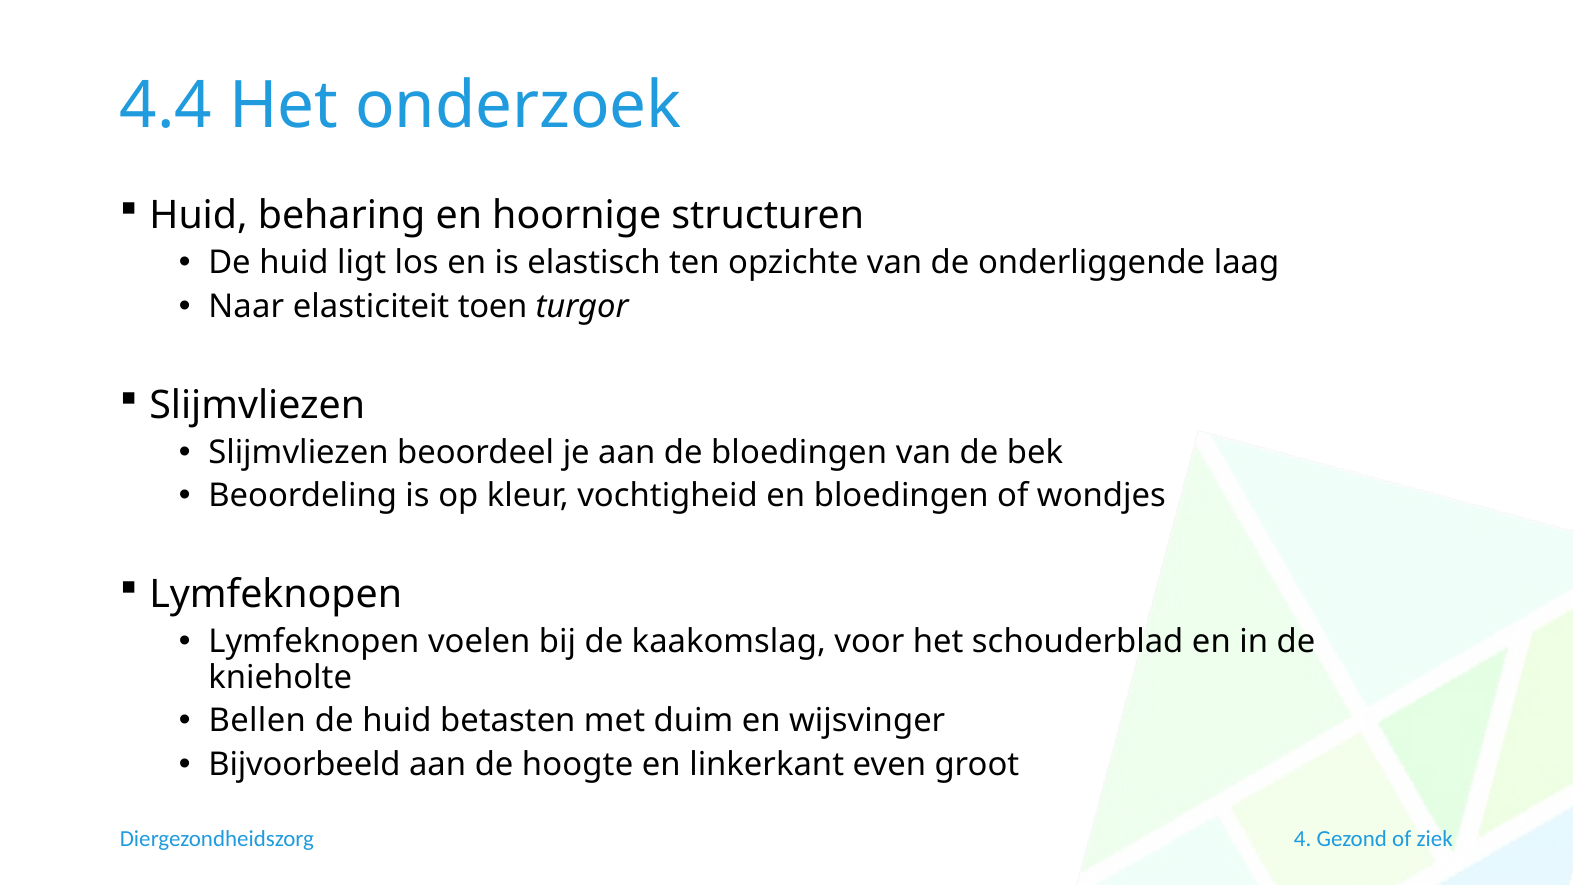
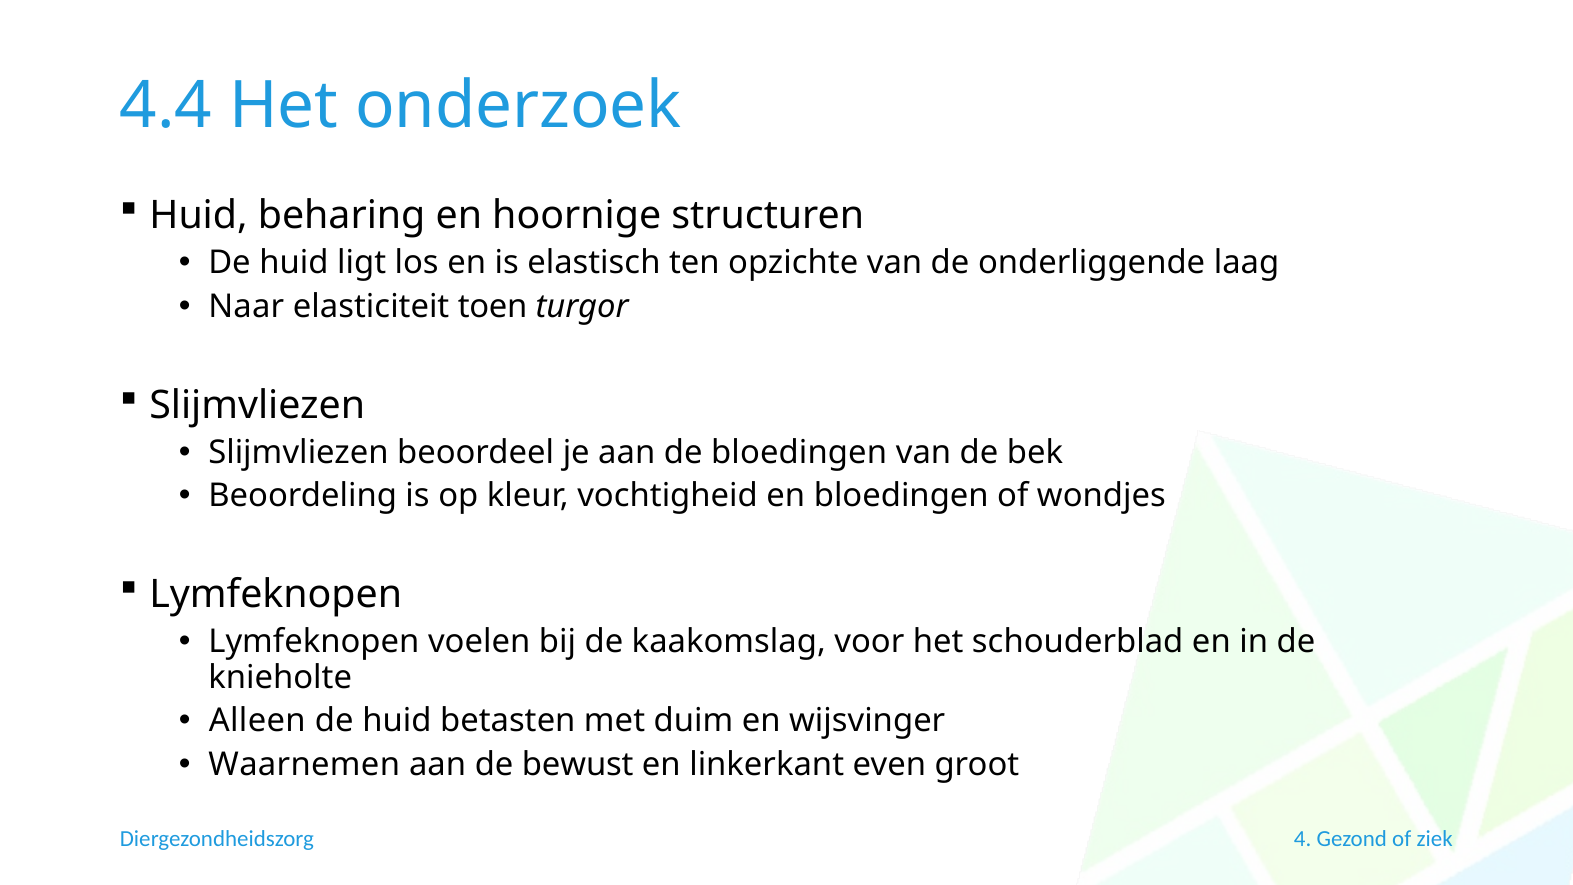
Bellen: Bellen -> Alleen
Bijvoorbeeld: Bijvoorbeeld -> Waarnemen
hoogte: hoogte -> bewust
